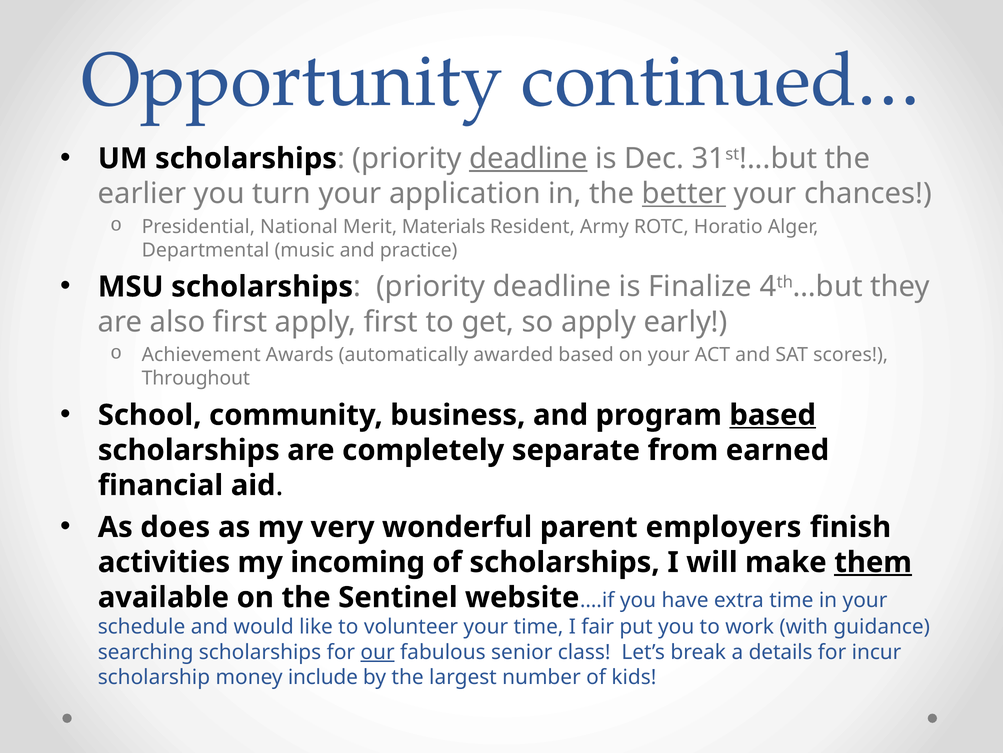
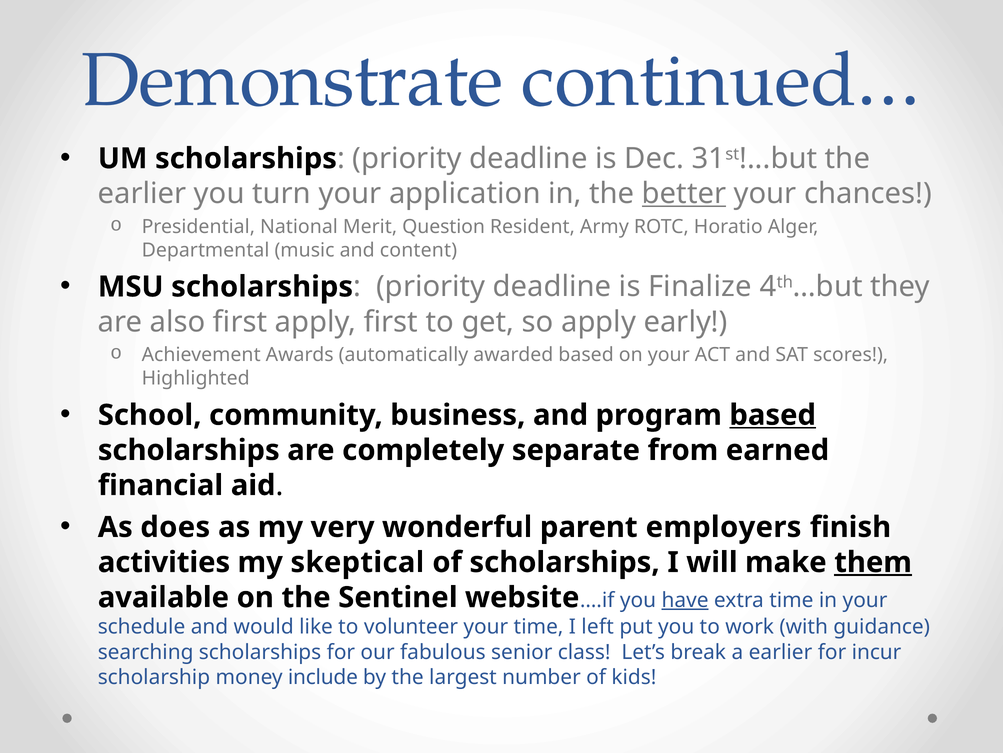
Opportunity: Opportunity -> Demonstrate
deadline at (528, 158) underline: present -> none
Materials: Materials -> Question
practice: practice -> content
Throughout: Throughout -> Highlighted
incoming: incoming -> skeptical
have underline: none -> present
fair: fair -> left
our underline: present -> none
a details: details -> earlier
